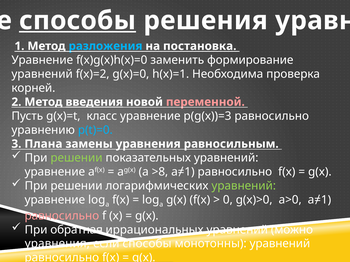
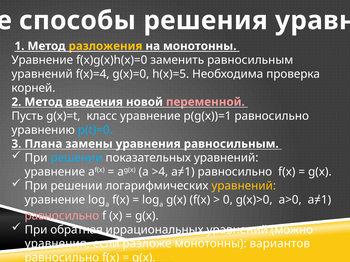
способы at (77, 21) underline: present -> none
разложения colour: light blue -> yellow
на постановка: постановка -> монотонны
заменить формирование: формирование -> равносильным
f(x)=2: f(x)=2 -> f(x)=4
h(x)=1: h(x)=1 -> h(x)=5
p(g(x))=3: p(g(x))=3 -> p(g(x))=1
решении at (77, 158) colour: light green -> light blue
>8: >8 -> >4
уравнений at (244, 186) colour: light green -> yellow
если способы: способы -> разложе
монотонны уравнений: уравнений -> вариантов
